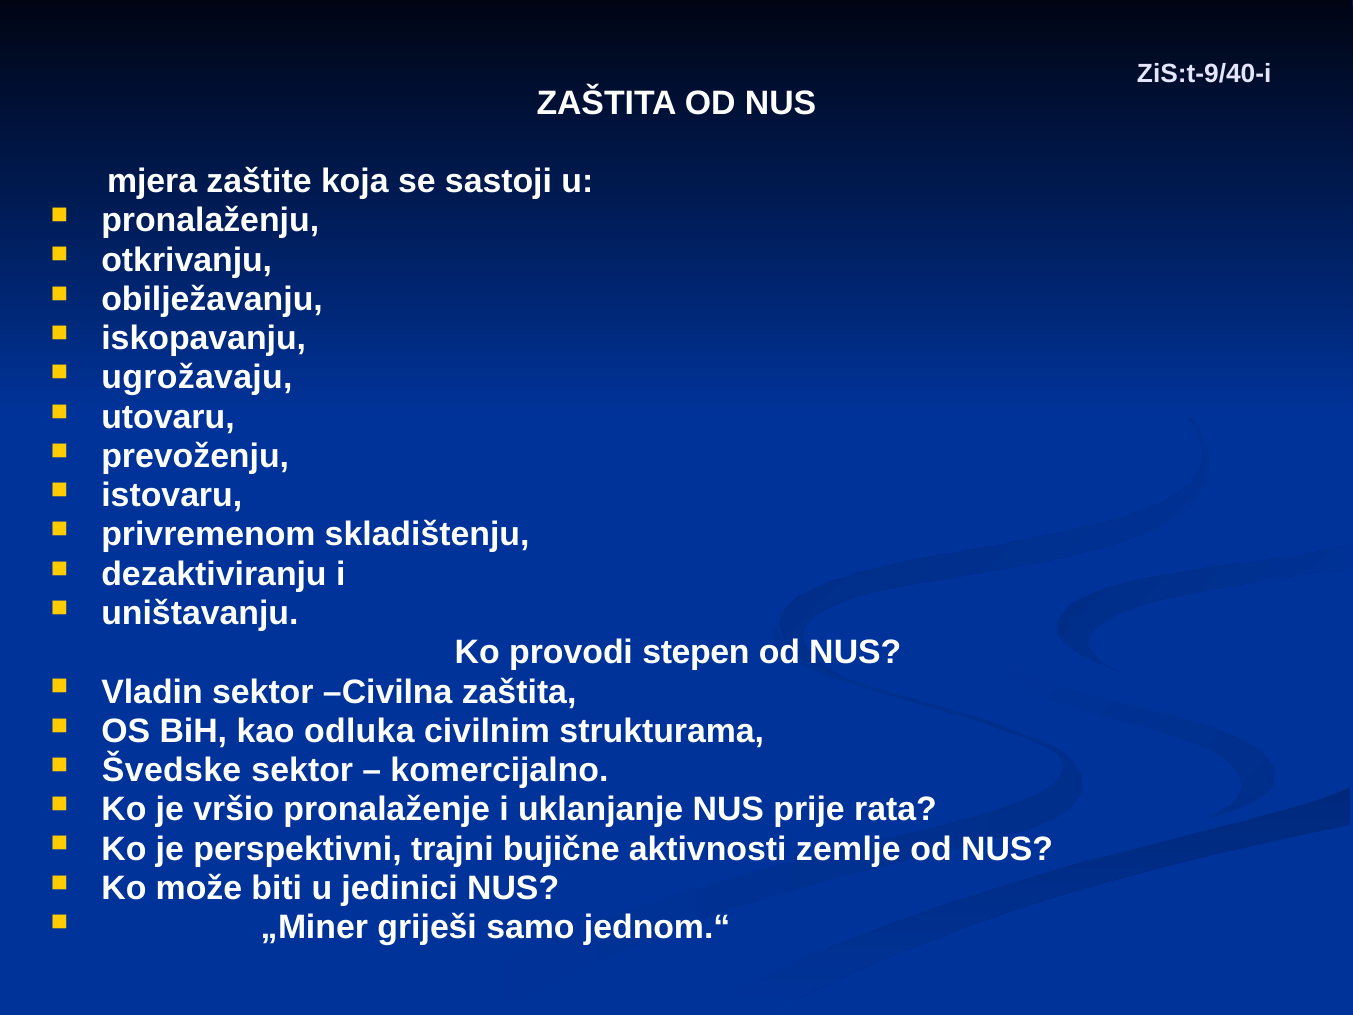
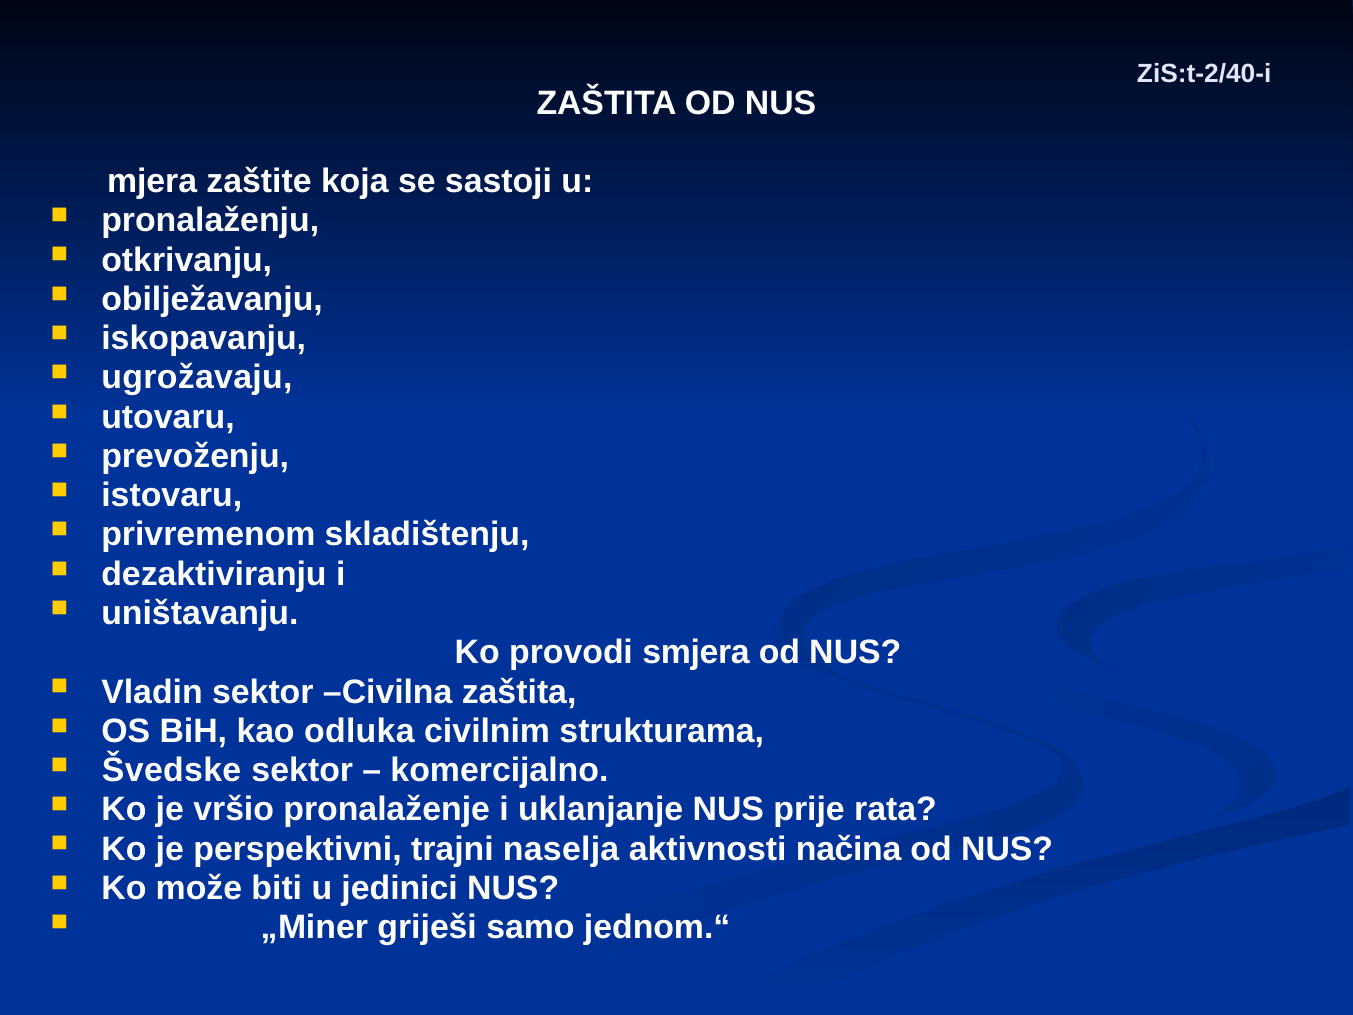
ZiS:t-9/40-i: ZiS:t-9/40-i -> ZiS:t-2/40-i
stepen: stepen -> smjera
bujične: bujične -> naselja
zemlje: zemlje -> načina
